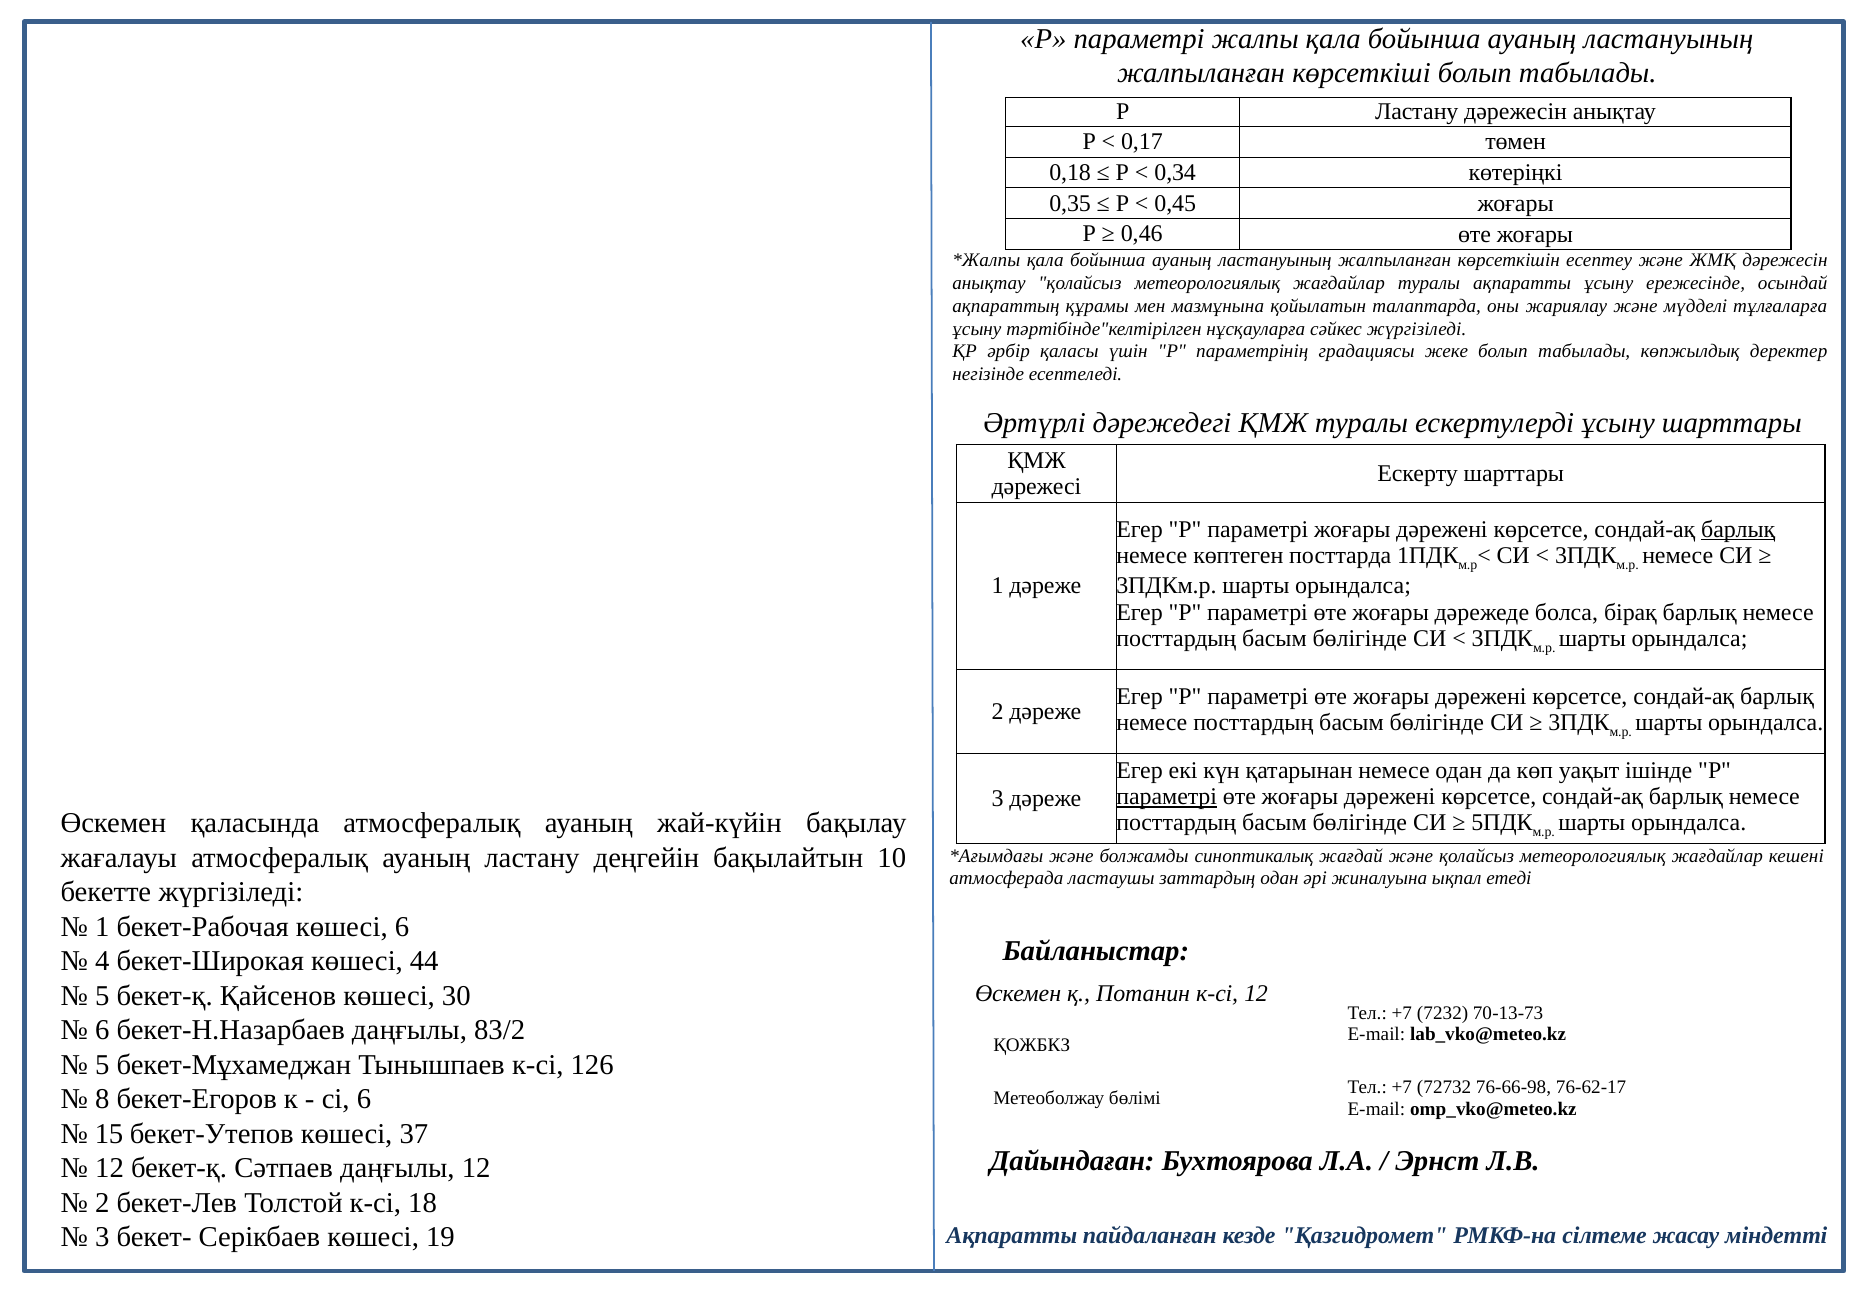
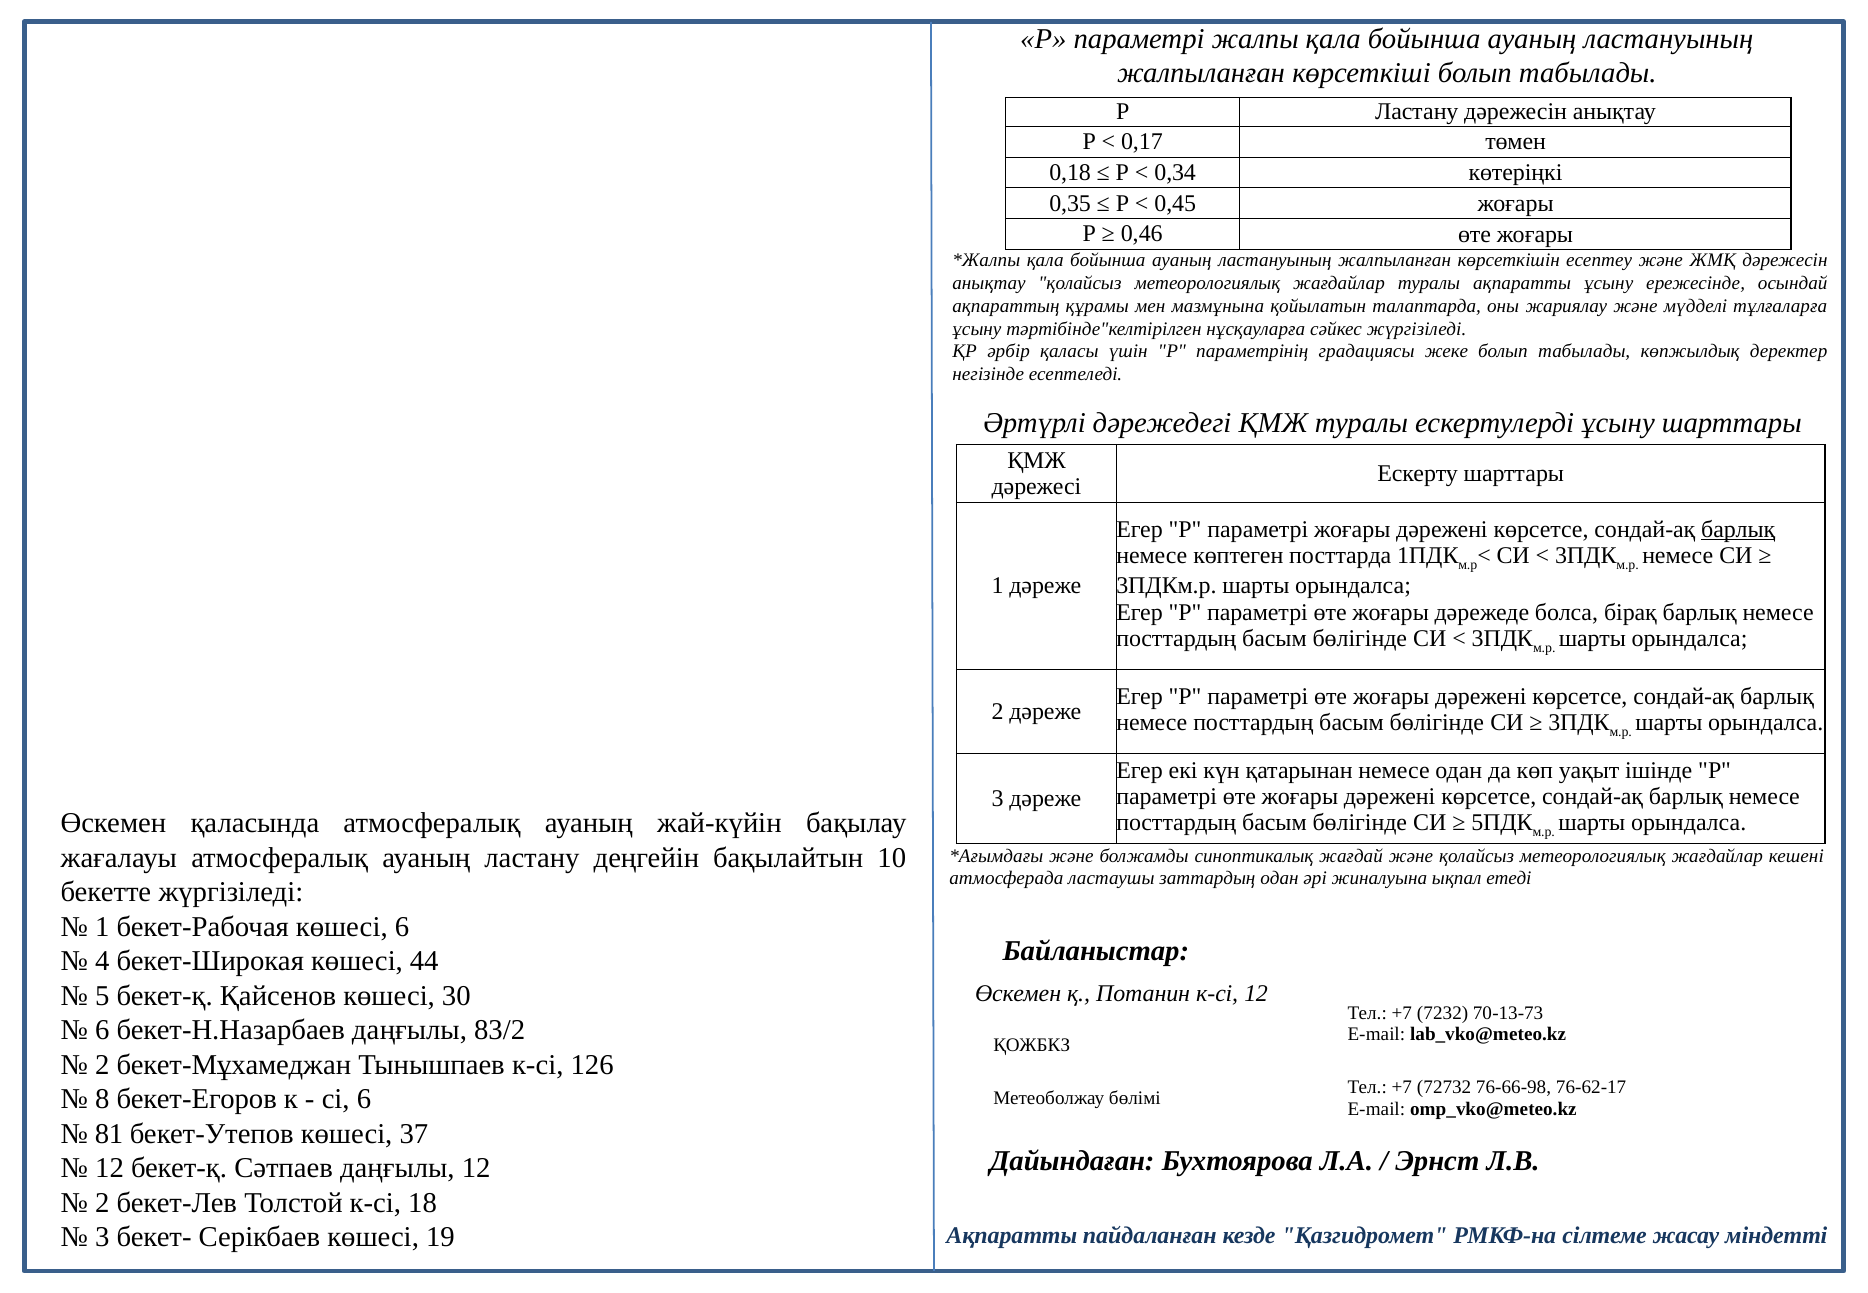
параметрі at (1167, 797) underline: present -> none
5 at (102, 1065): 5 -> 2
15: 15 -> 81
